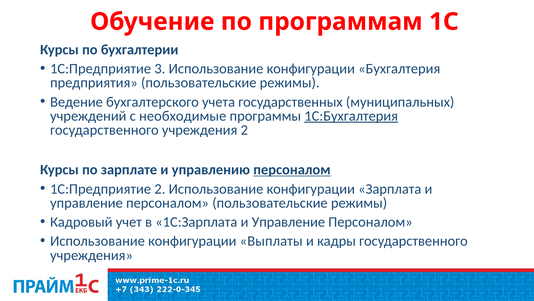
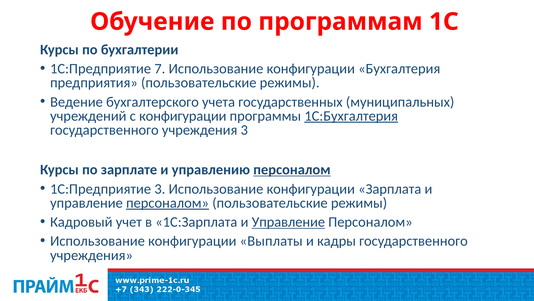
3: 3 -> 7
с необходимые: необходимые -> конфигурации
учреждения 2: 2 -> 3
1C:Предприятие 2: 2 -> 3
персоналом at (168, 203) underline: none -> present
Управление at (288, 222) underline: none -> present
